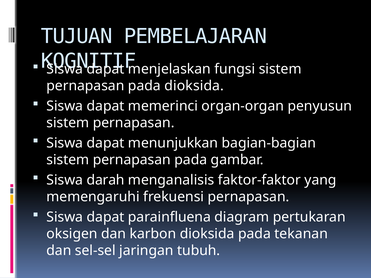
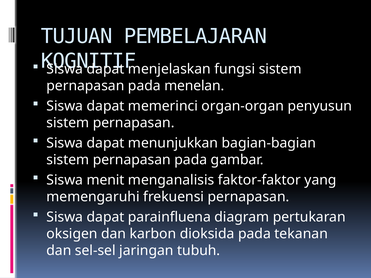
pada dioksida: dioksida -> menelan
darah: darah -> menit
